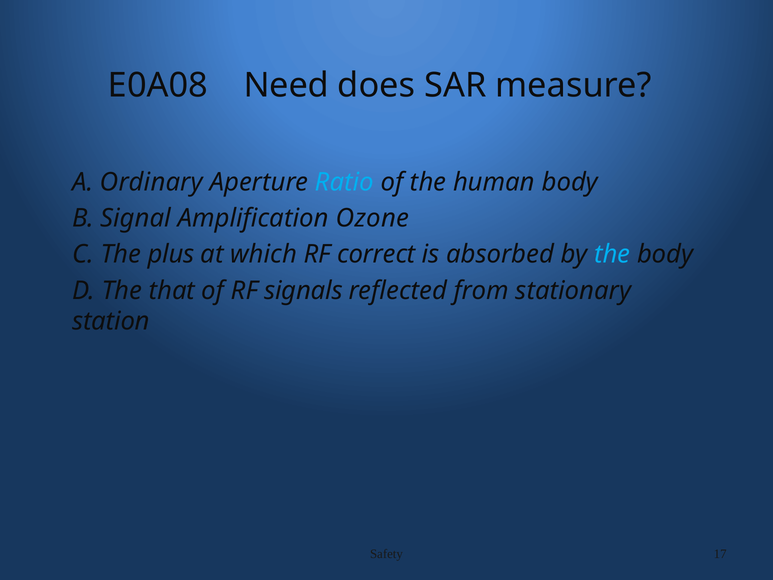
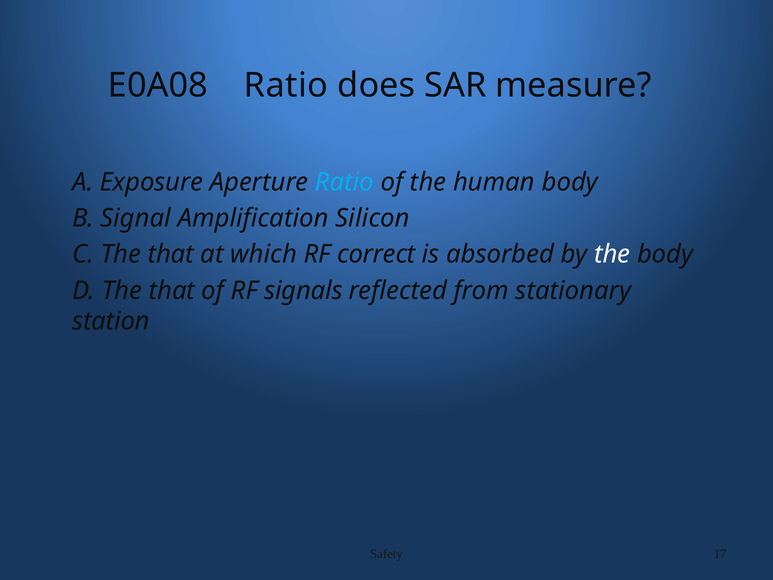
E0A08 Need: Need -> Ratio
Ordinary: Ordinary -> Exposure
Ozone: Ozone -> Silicon
C The plus: plus -> that
the at (612, 254) colour: light blue -> white
